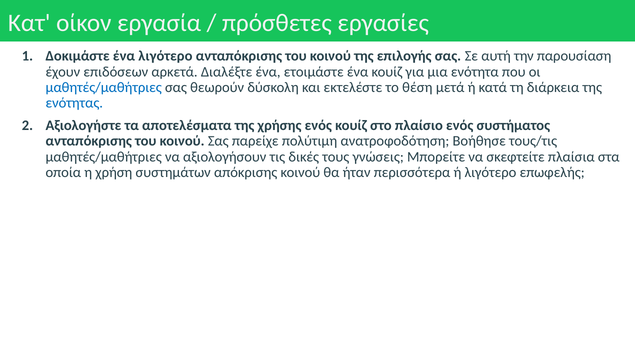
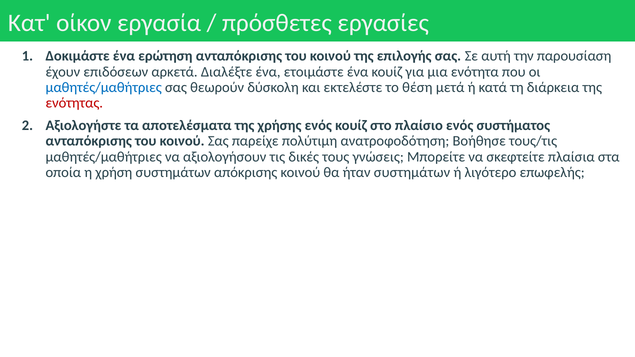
ένα λιγότερο: λιγότερο -> ερώτηση
ενότητας colour: blue -> red
ήταν περισσότερα: περισσότερα -> συστημάτων
